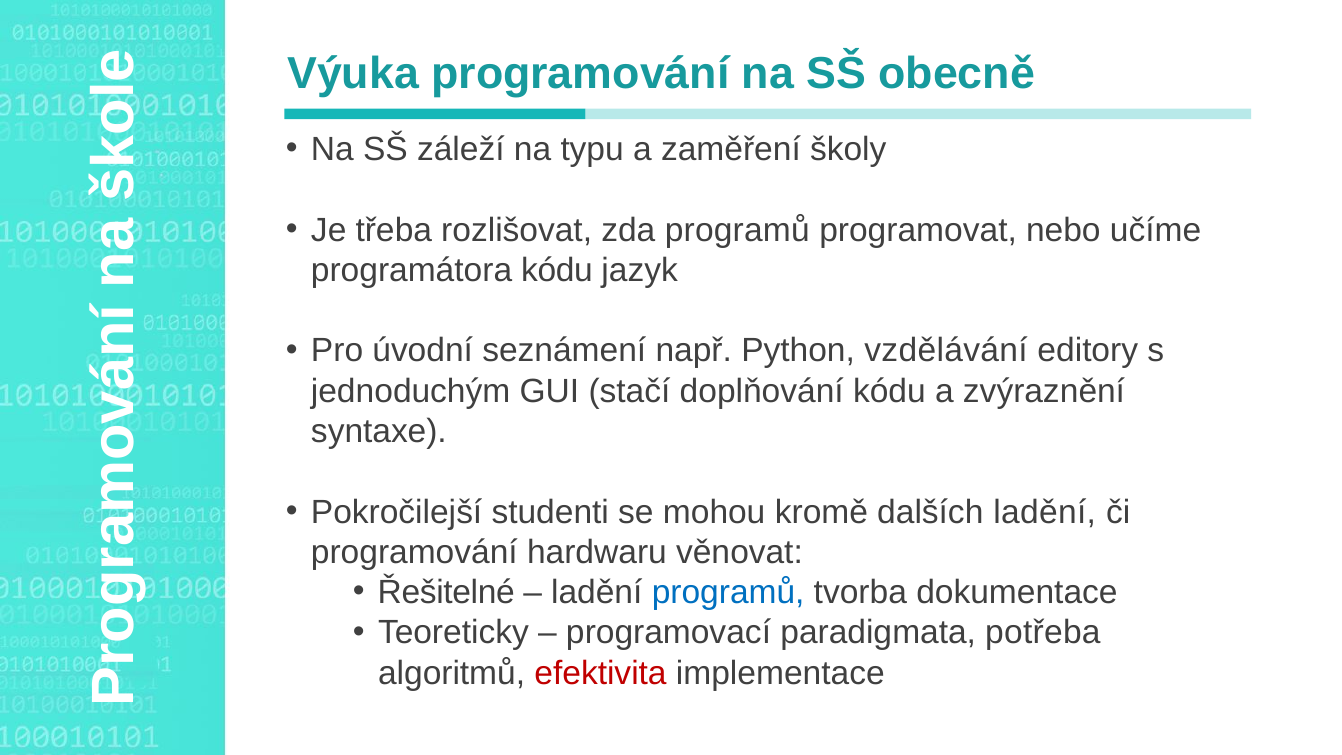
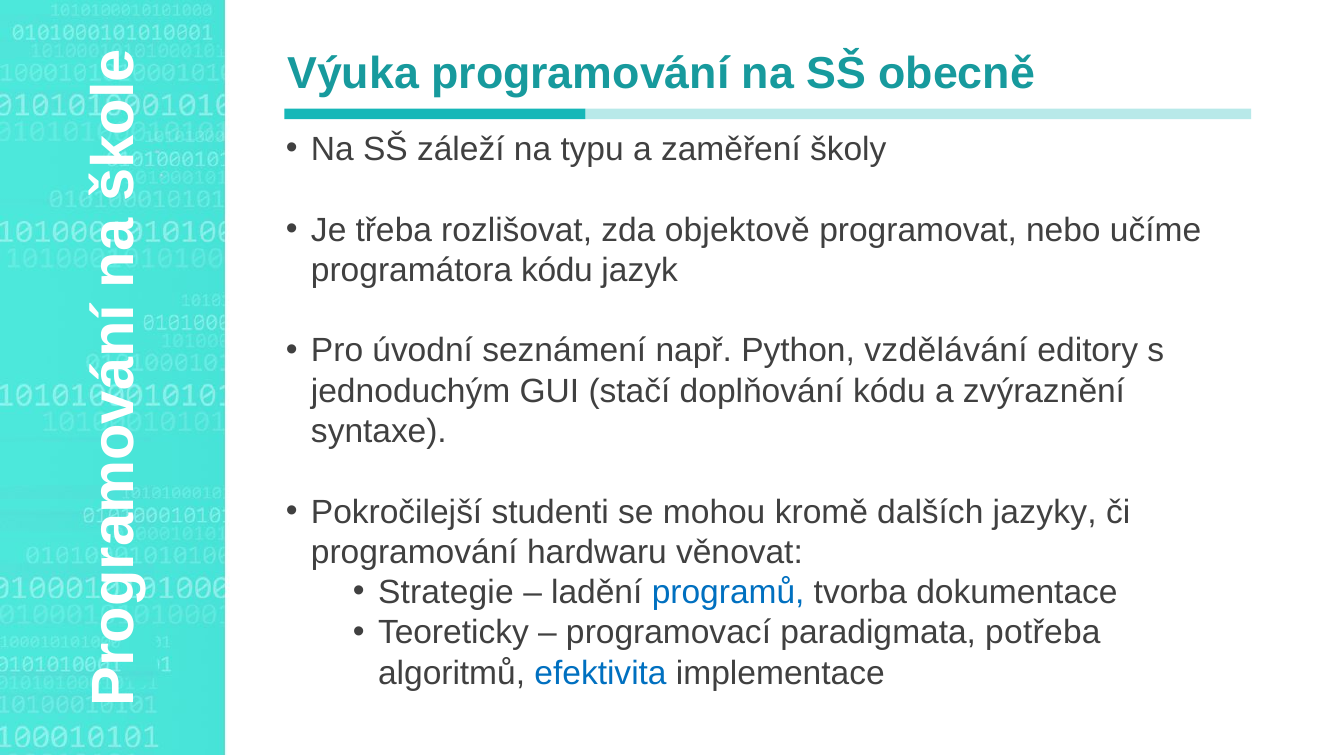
zda programů: programů -> objektově
dalších ladění: ladění -> jazyky
Řešitelné: Řešitelné -> Strategie
efektivita colour: red -> blue
